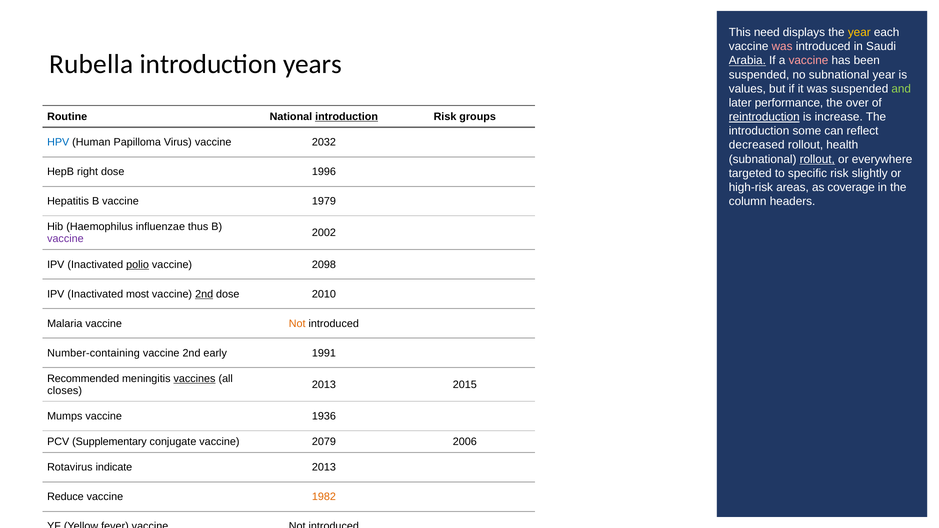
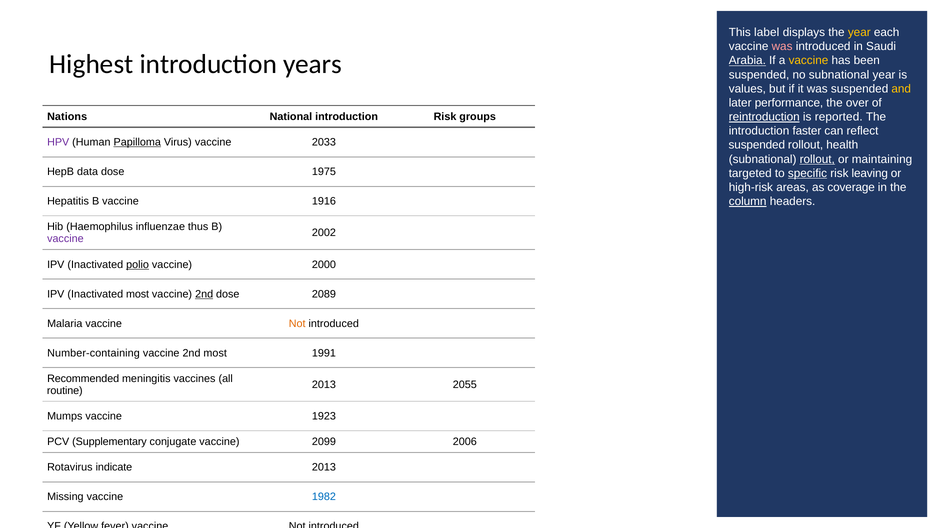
need: need -> label
Rubella: Rubella -> Highest
vaccine at (808, 61) colour: pink -> yellow
and colour: light green -> yellow
increase: increase -> reported
Routine: Routine -> Nations
introduction at (347, 117) underline: present -> none
some: some -> faster
HPV colour: blue -> purple
Papilloma underline: none -> present
2032: 2032 -> 2033
decreased at (757, 145): decreased -> suspended
everywhere: everywhere -> maintaining
right: right -> data
1996: 1996 -> 1975
specific underline: none -> present
slightly: slightly -> leaving
column underline: none -> present
1979: 1979 -> 1916
2098: 2098 -> 2000
2010: 2010 -> 2089
2nd early: early -> most
vaccines underline: present -> none
2015: 2015 -> 2055
closes: closes -> routine
1936: 1936 -> 1923
2079: 2079 -> 2099
Reduce: Reduce -> Missing
1982 colour: orange -> blue
